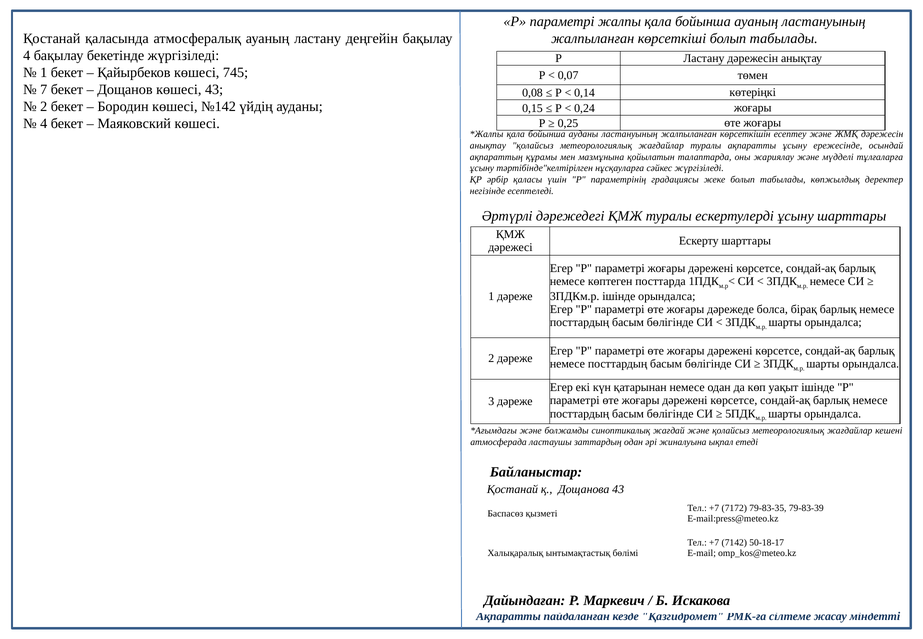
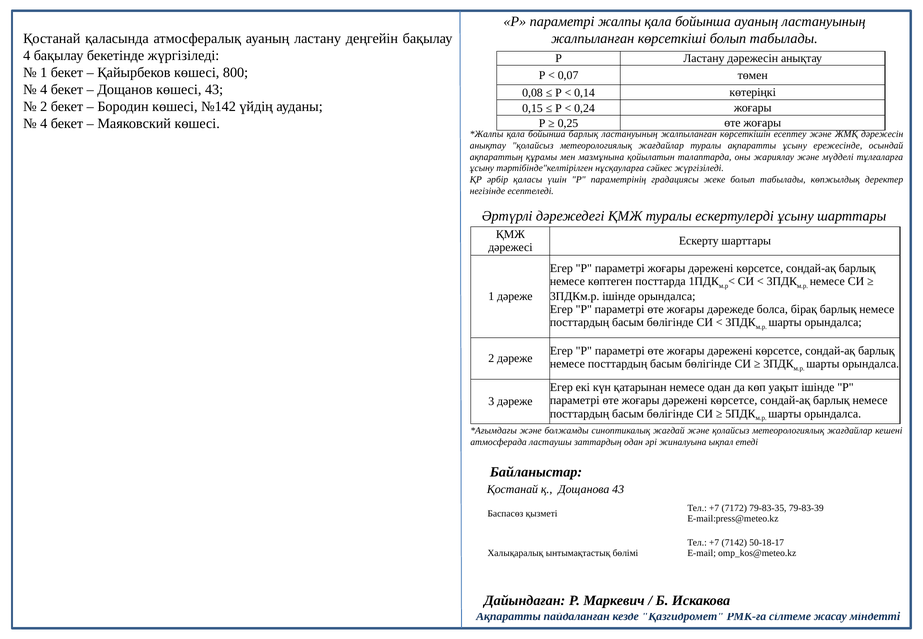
745: 745 -> 800
7 at (44, 90): 7 -> 4
бойынша ауданы: ауданы -> барлық
